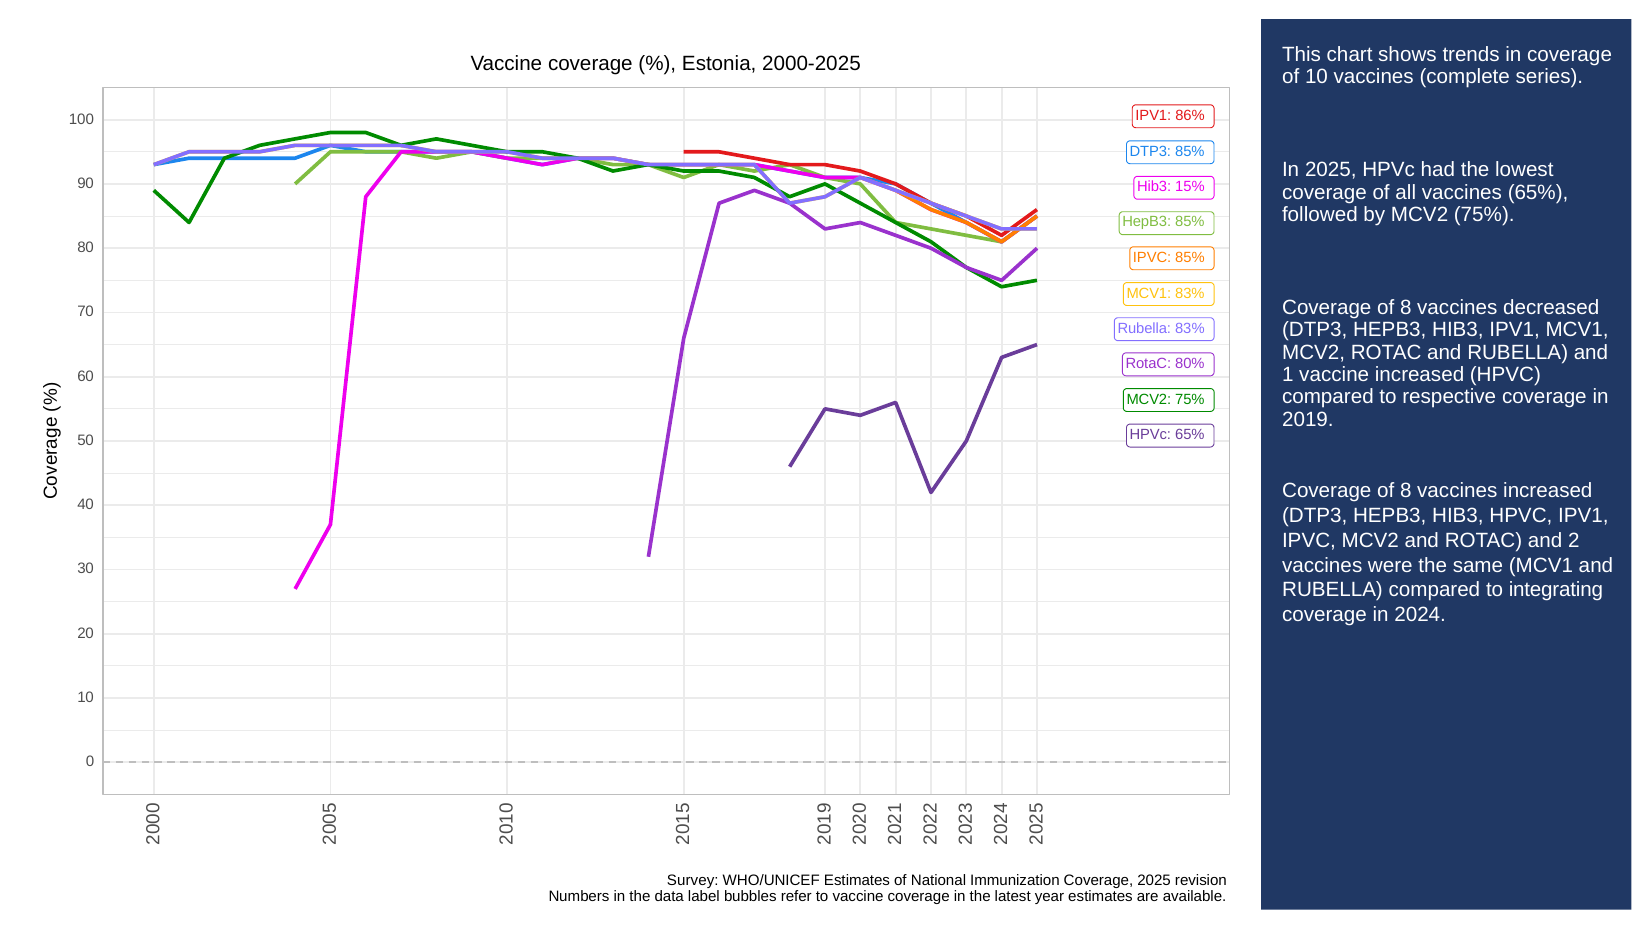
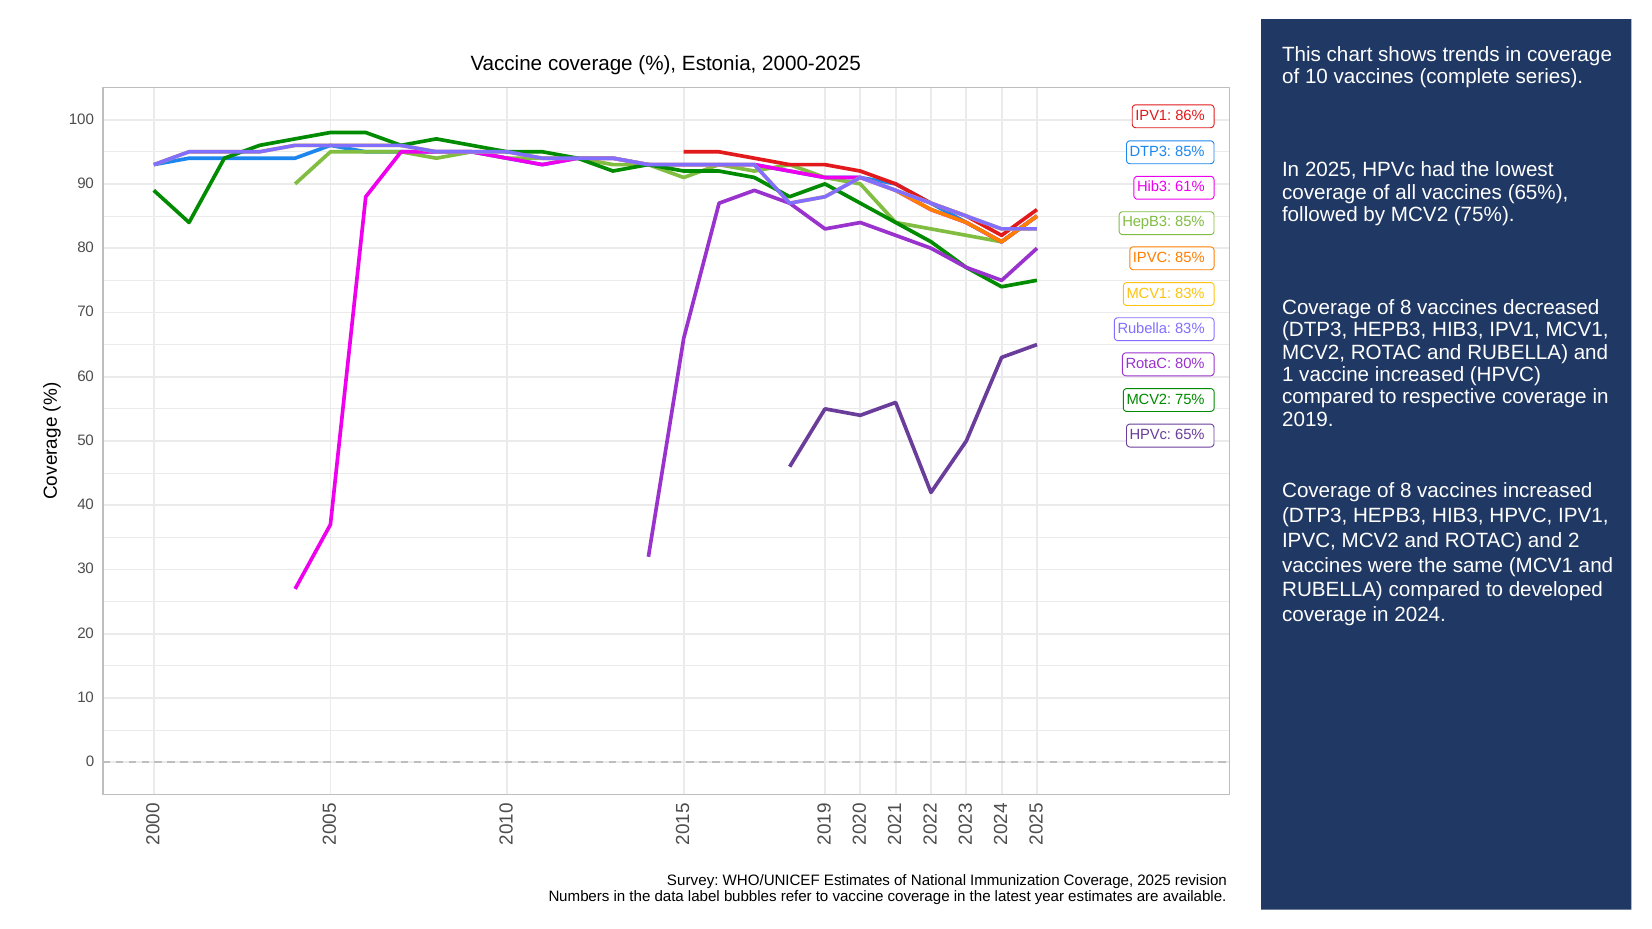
15%: 15% -> 61%
integrating: integrating -> developed
